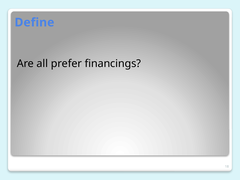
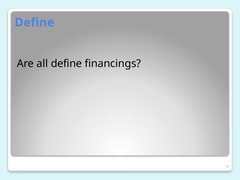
all prefer: prefer -> define
